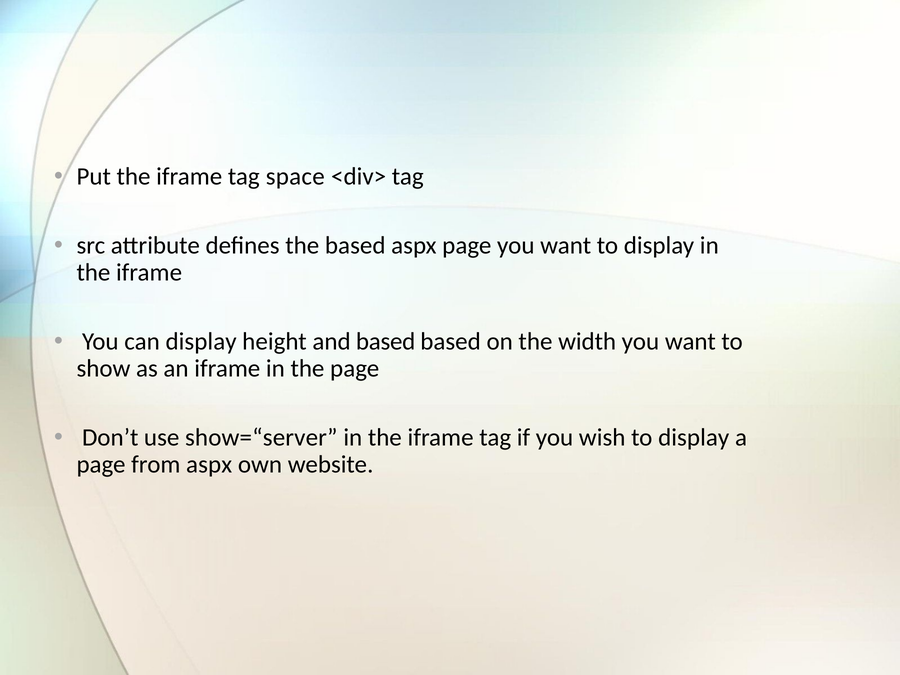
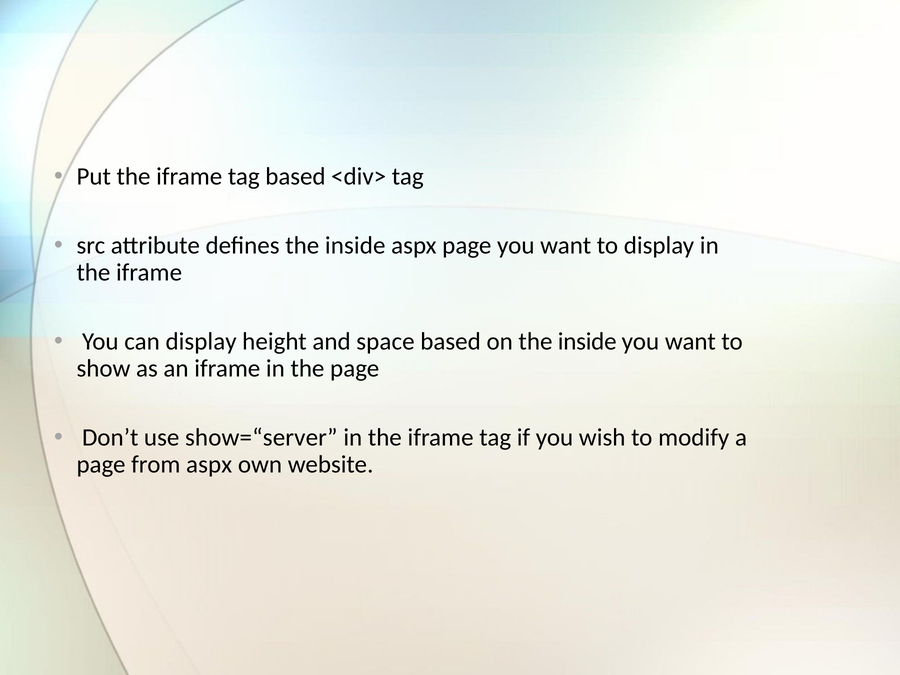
tag space: space -> based
defines the based: based -> inside
and based: based -> space
on the width: width -> inside
wish to display: display -> modify
